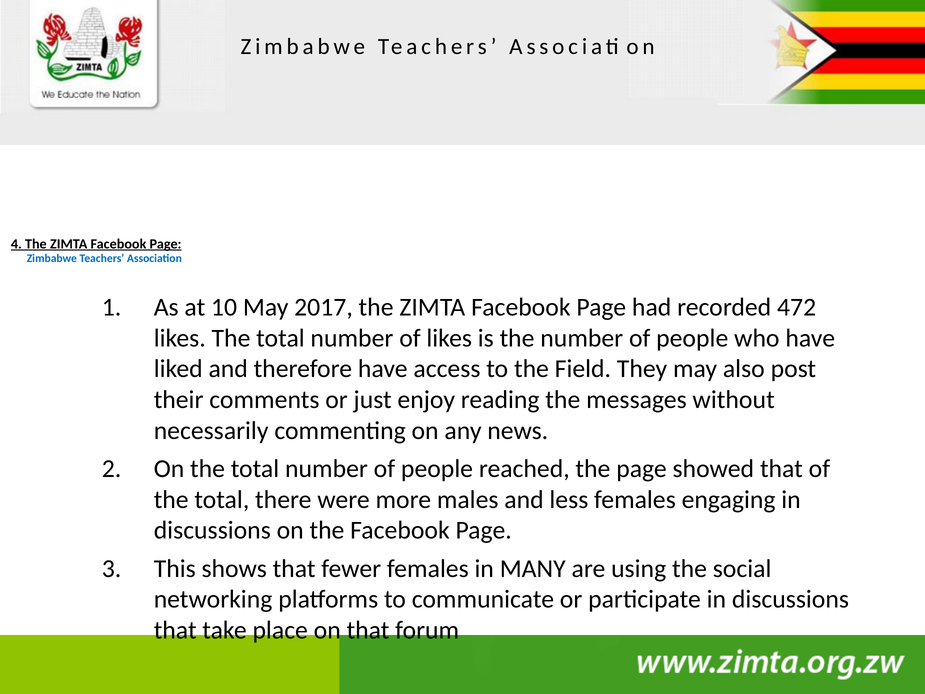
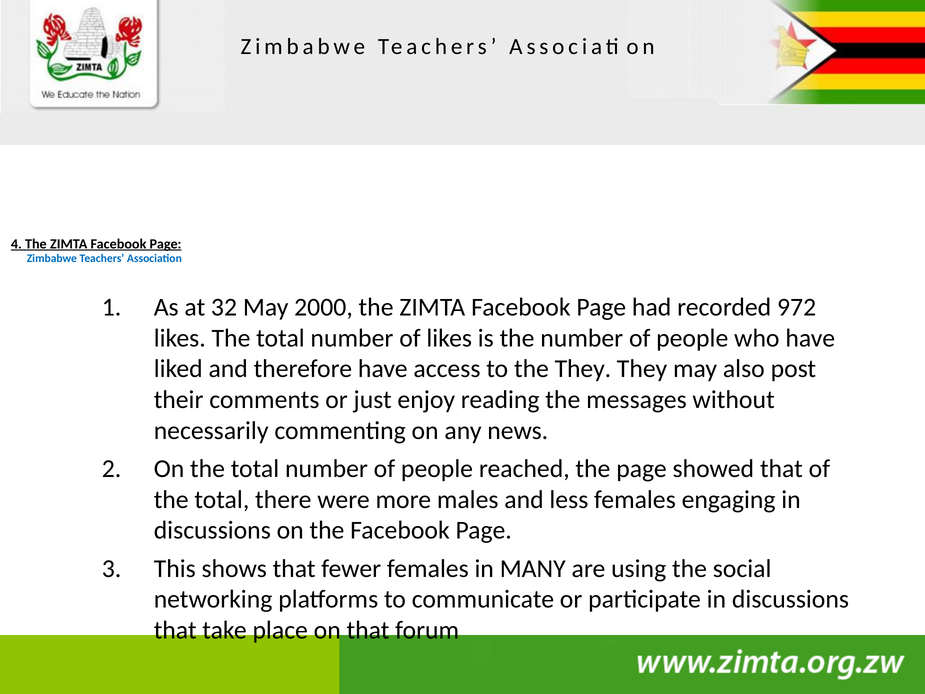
10: 10 -> 32
2017: 2017 -> 2000
472: 472 -> 972
the Field: Field -> They
